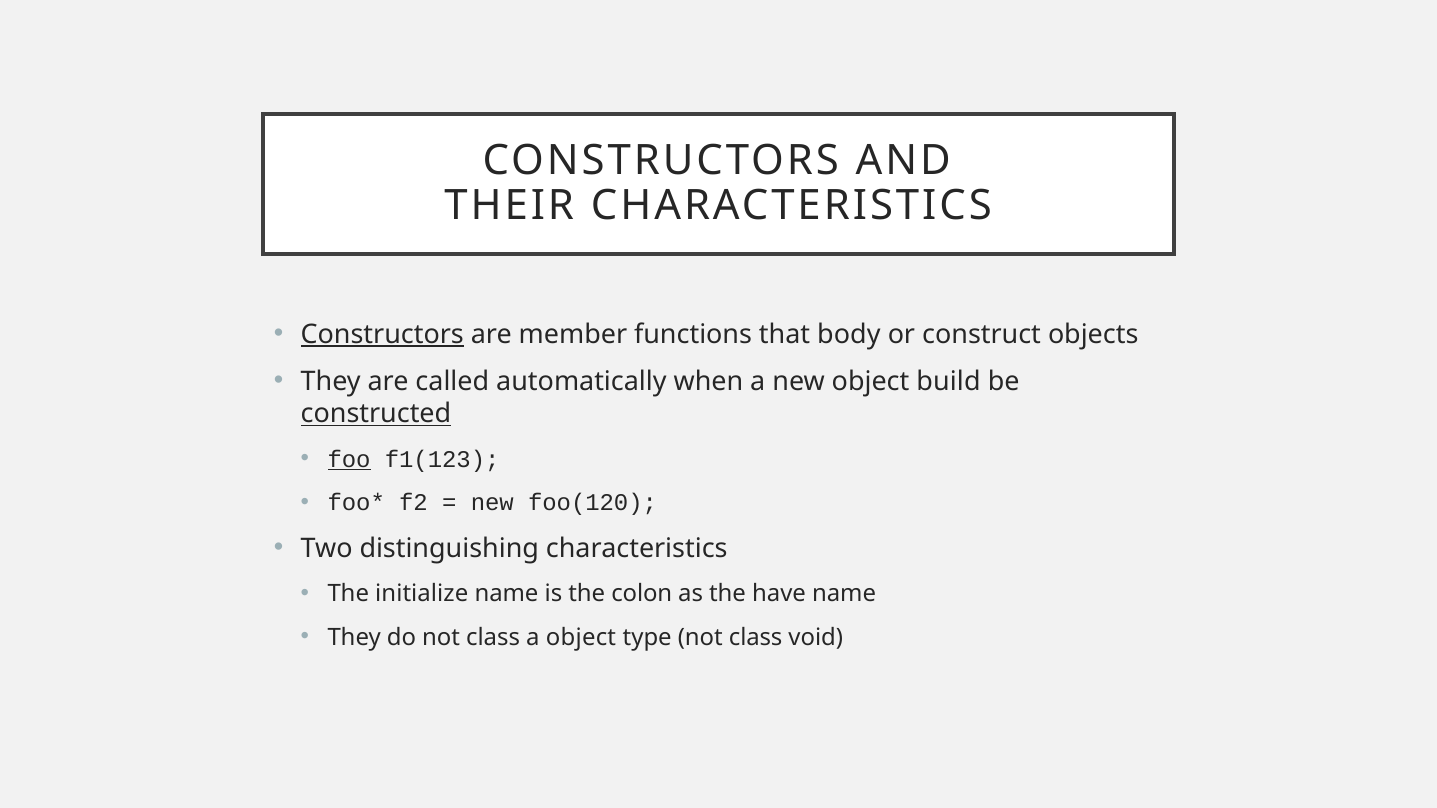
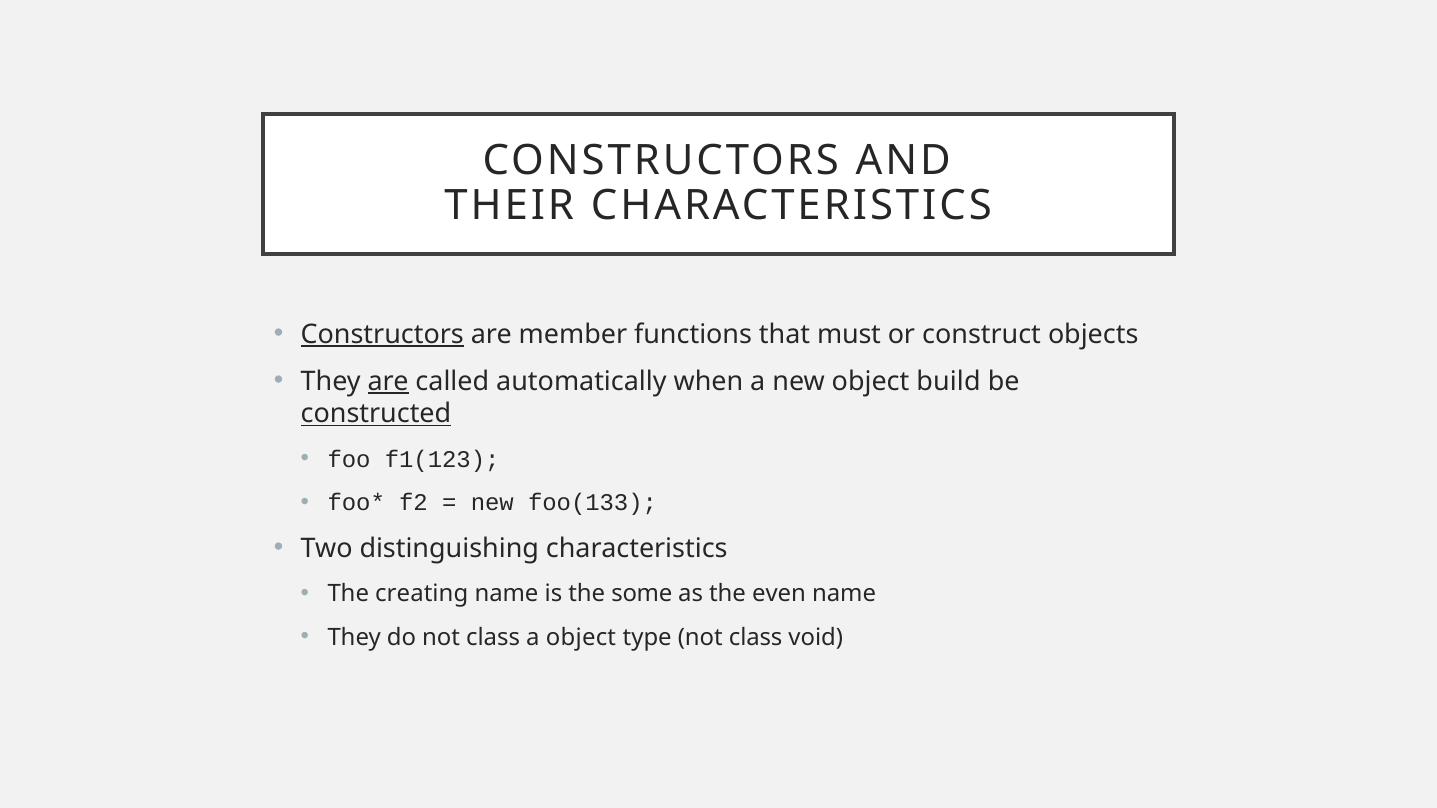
body: body -> must
are at (388, 382) underline: none -> present
foo underline: present -> none
foo(120: foo(120 -> foo(133
initialize: initialize -> creating
colon: colon -> some
have: have -> even
